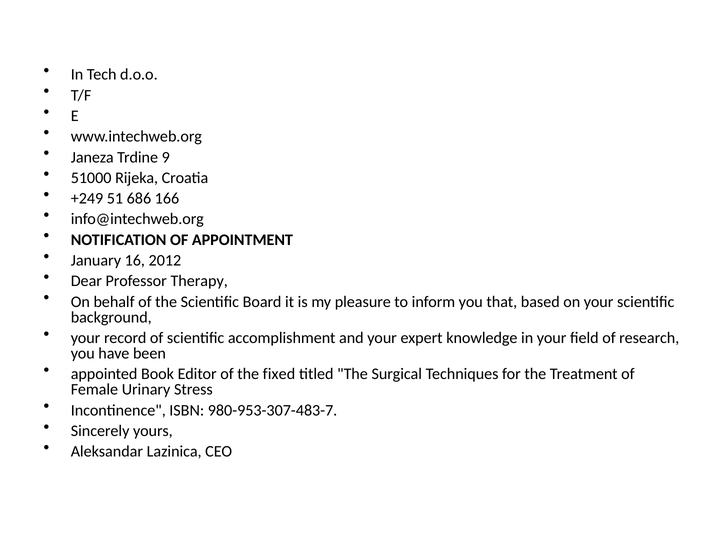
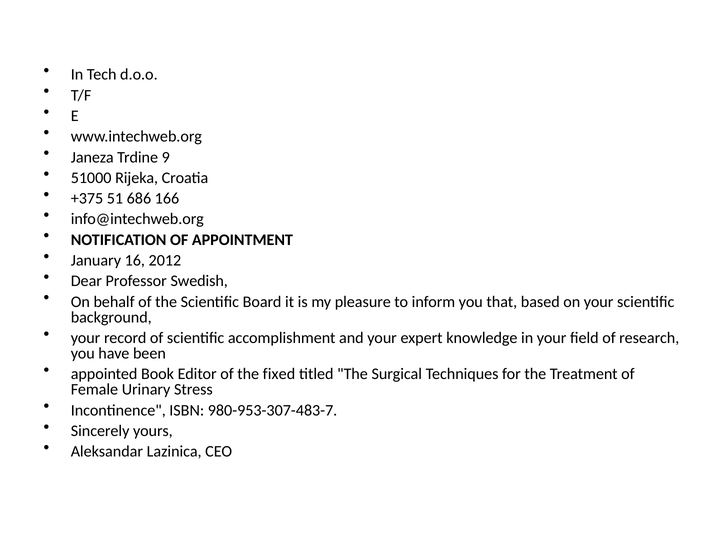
+249: +249 -> +375
Therapy: Therapy -> Swedish
